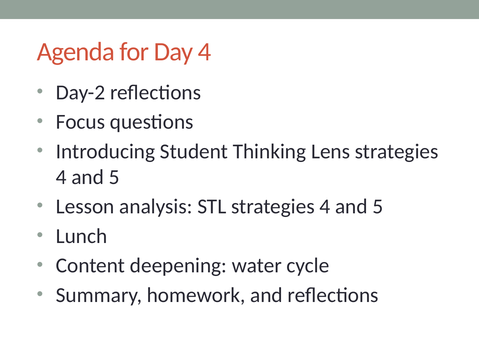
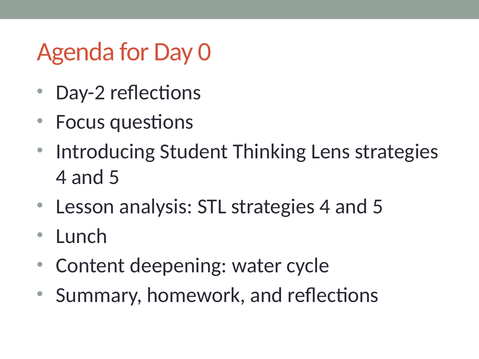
Day 4: 4 -> 0
